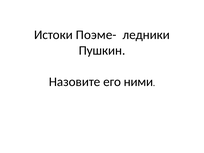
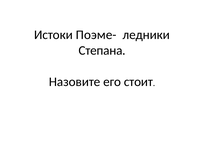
Пушкин: Пушкин -> Степана
ними: ними -> стоит
